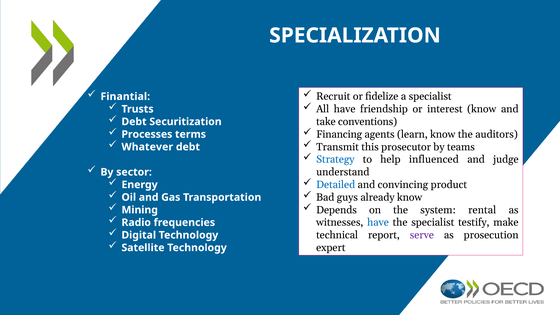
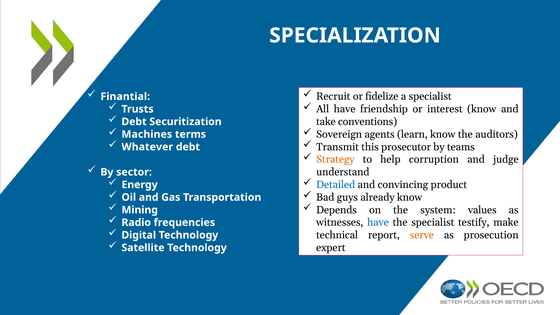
Processes: Processes -> Machines
Financing: Financing -> Sovereign
Strategy colour: blue -> orange
influenced: influenced -> corruption
rental: rental -> values
serve colour: purple -> orange
